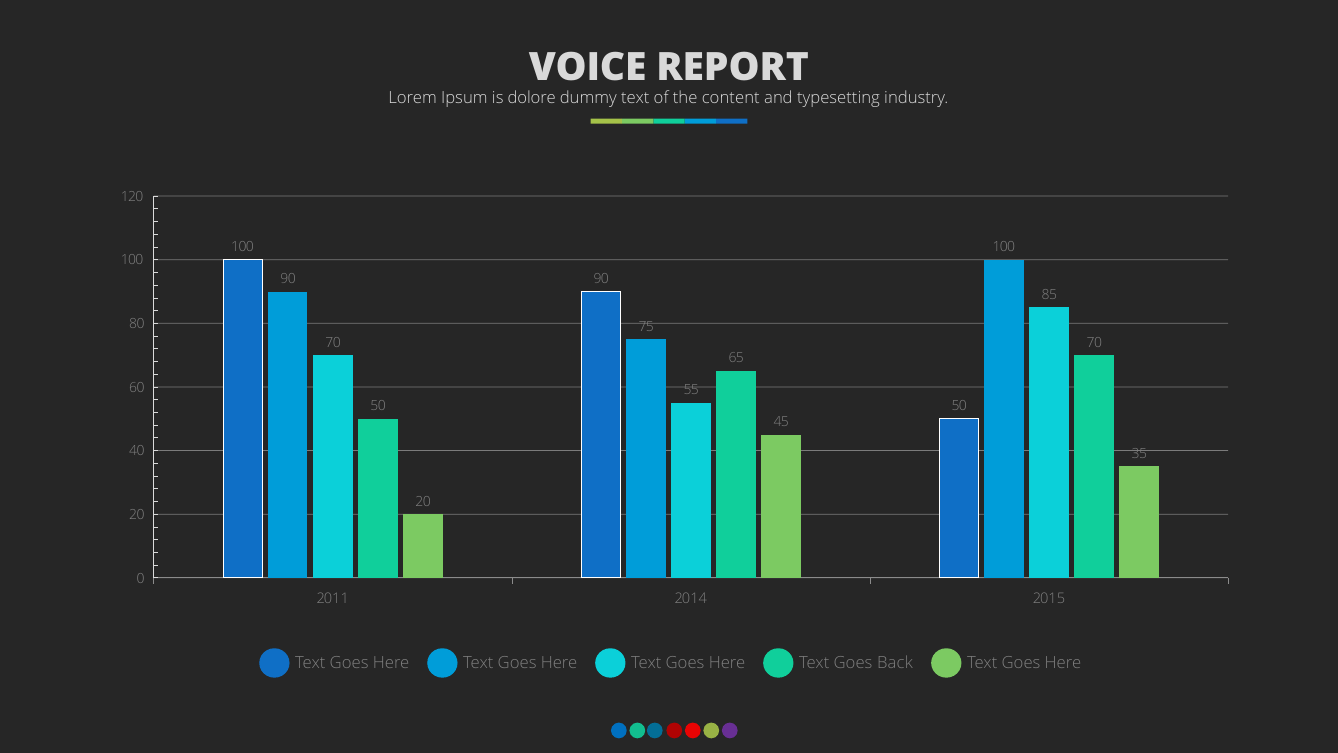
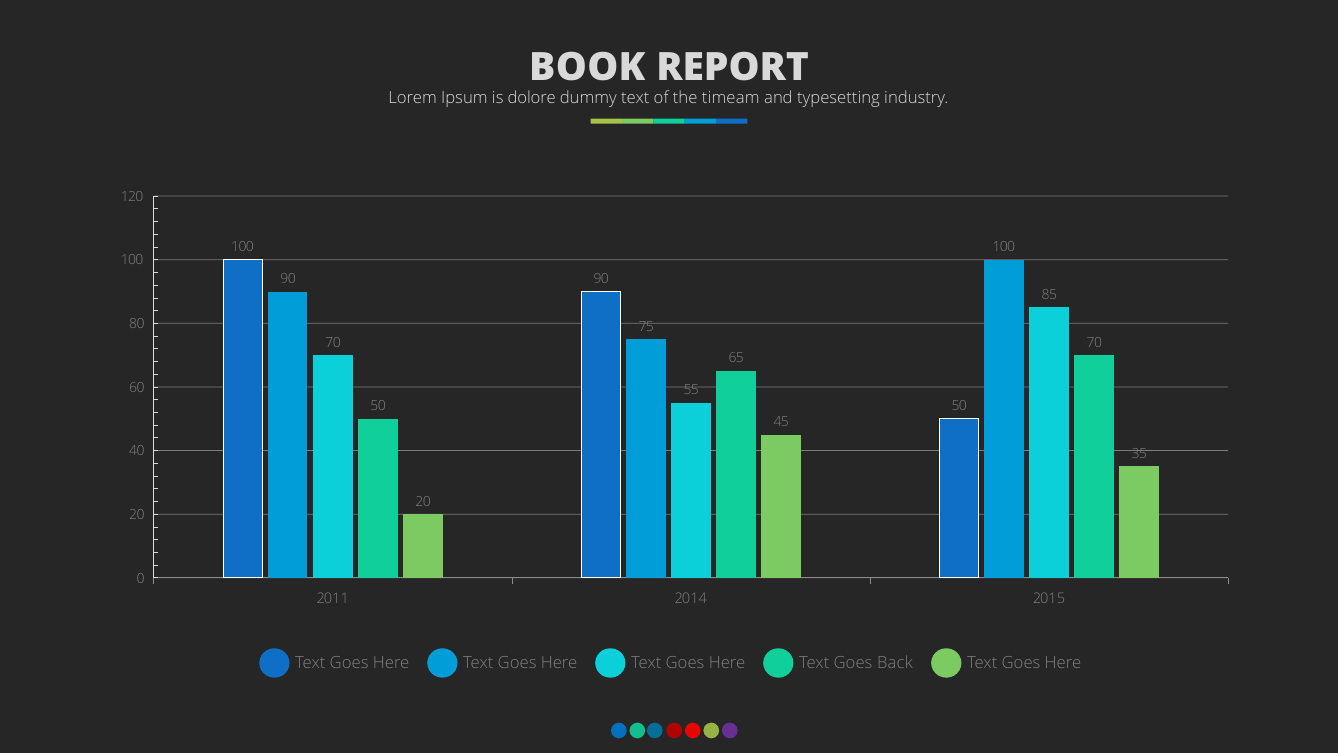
VOICE: VOICE -> BOOK
content: content -> timeam
